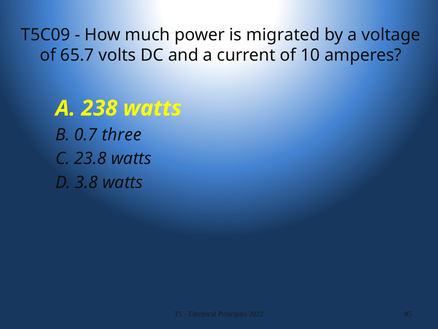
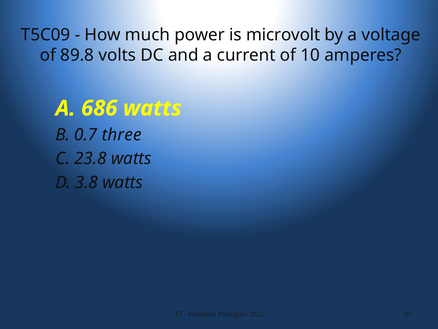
migrated: migrated -> microvolt
65.7: 65.7 -> 89.8
238: 238 -> 686
